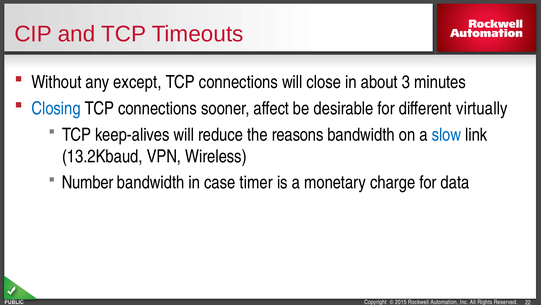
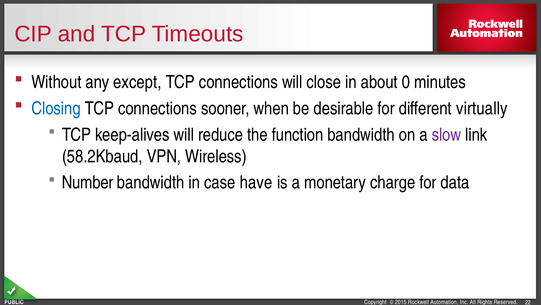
3: 3 -> 0
affect: affect -> when
reasons: reasons -> function
slow colour: blue -> purple
13.2Kbaud: 13.2Kbaud -> 58.2Kbaud
timer: timer -> have
